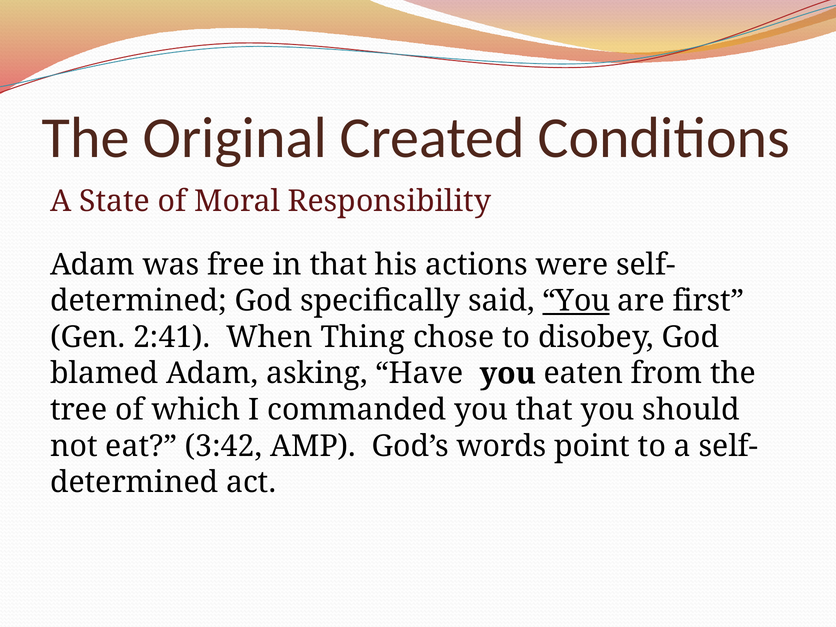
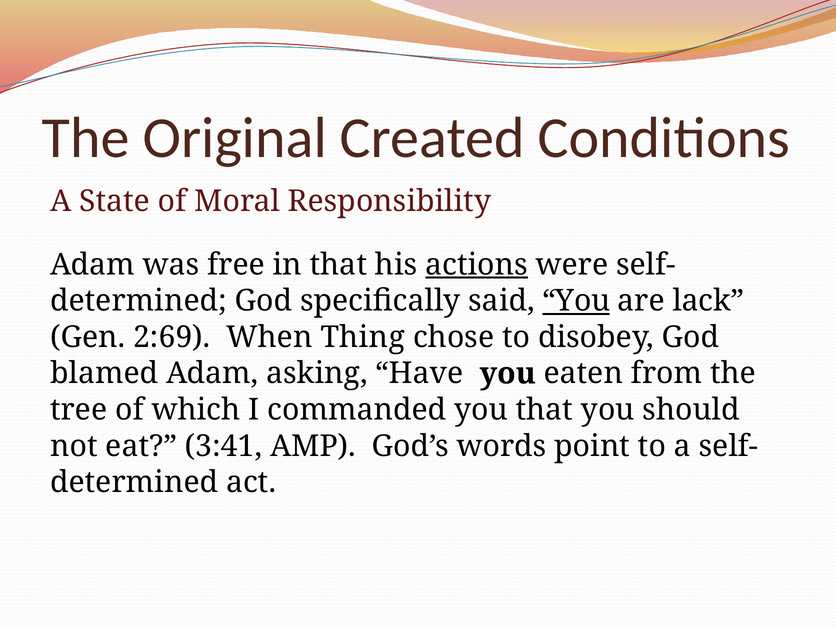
actions underline: none -> present
first: first -> lack
2:41: 2:41 -> 2:69
3:42: 3:42 -> 3:41
